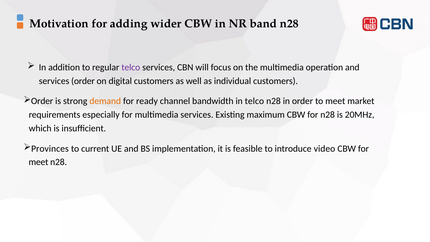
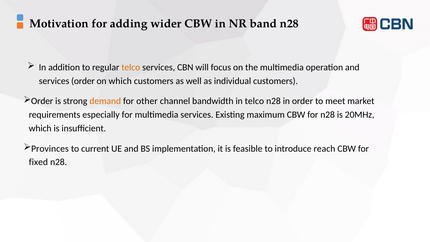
telco at (131, 67) colour: purple -> orange
on digital: digital -> which
ready: ready -> other
video: video -> reach
meet at (38, 162): meet -> fixed
